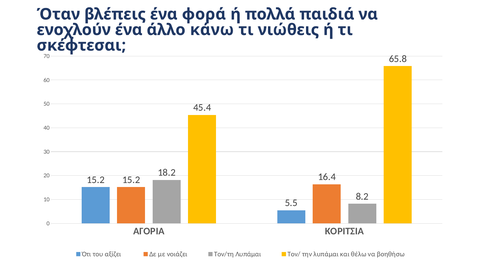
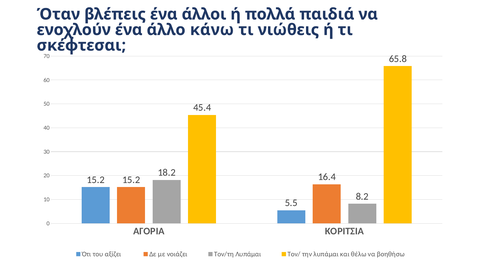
φορά: φορά -> άλλοι
